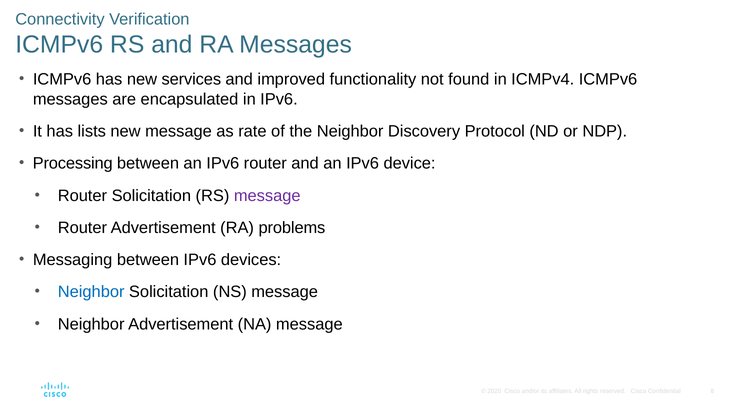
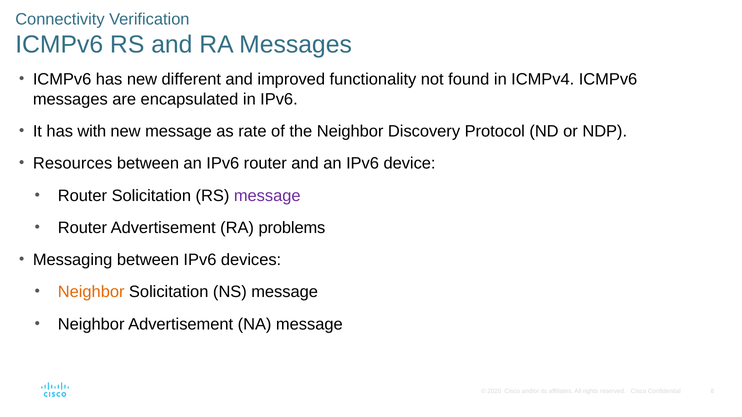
services: services -> different
lists: lists -> with
Processing: Processing -> Resources
Neighbor at (91, 292) colour: blue -> orange
